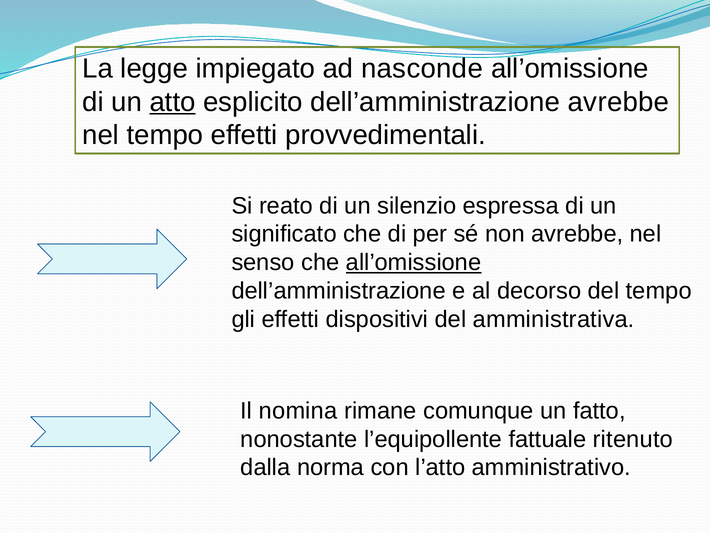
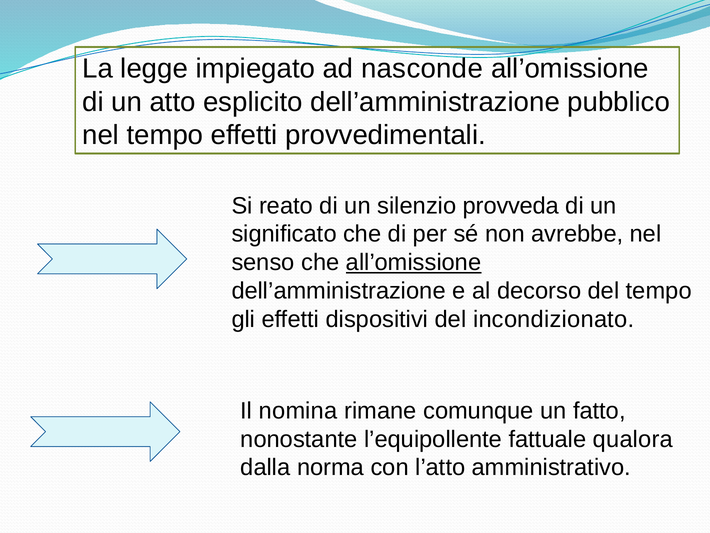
atto underline: present -> none
dell’amministrazione avrebbe: avrebbe -> pubblico
espressa: espressa -> provveda
amministrativa: amministrativa -> incondizionato
ritenuto: ritenuto -> qualora
